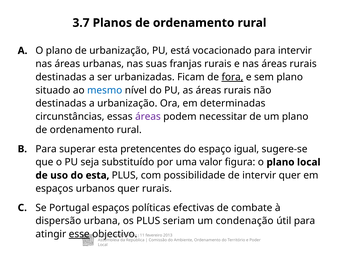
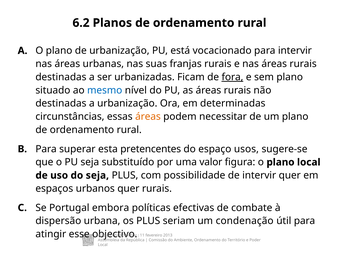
3.7: 3.7 -> 6.2
áreas at (148, 116) colour: purple -> orange
igual: igual -> usos
do esta: esta -> seja
Portugal espaços: espaços -> embora
esse underline: present -> none
